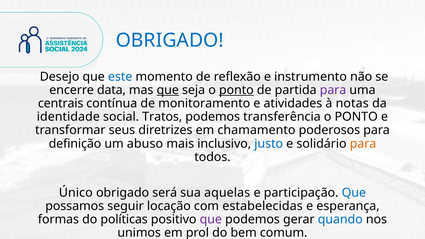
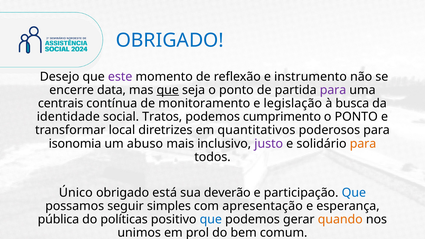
este colour: blue -> purple
ponto at (236, 90) underline: present -> none
atividades: atividades -> legislação
notas: notas -> busca
transferência: transferência -> cumprimento
seus: seus -> local
chamamento: chamamento -> quantitativos
definição: definição -> isonomia
justo colour: blue -> purple
será: será -> está
aquelas: aquelas -> deverão
locação: locação -> simples
estabelecidas: estabelecidas -> apresentação
formas: formas -> pública
que at (211, 219) colour: purple -> blue
quando colour: blue -> orange
